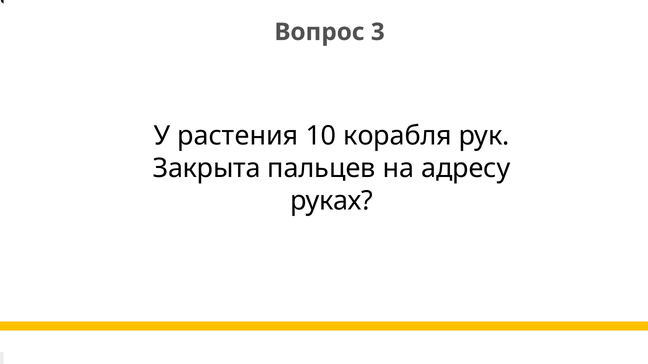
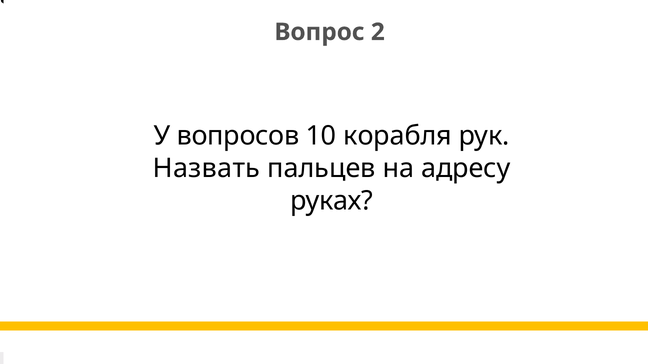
3: 3 -> 2
растения: растения -> вопросов
Закрыта: Закрыта -> Назвать
